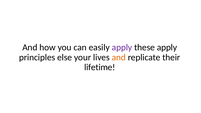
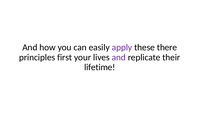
these apply: apply -> there
else: else -> first
and at (119, 57) colour: orange -> purple
